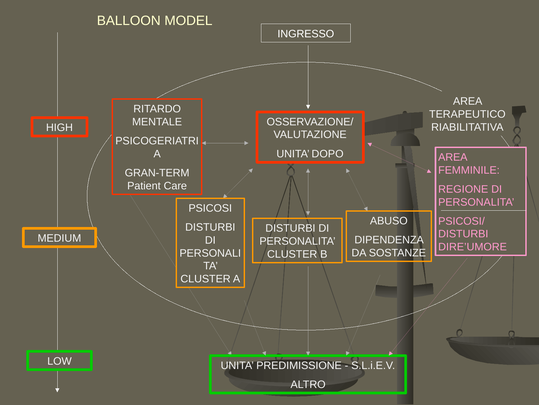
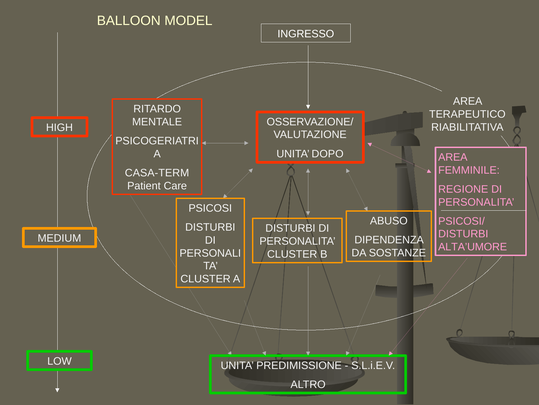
GRAN-TERM: GRAN-TERM -> CASA-TERM
DIRE’UMORE: DIRE’UMORE -> ALTA’UMORE
